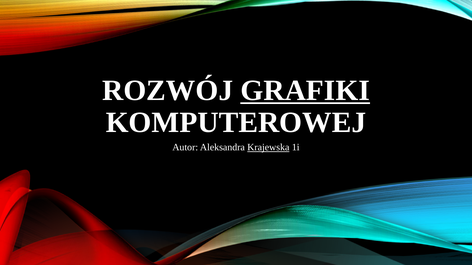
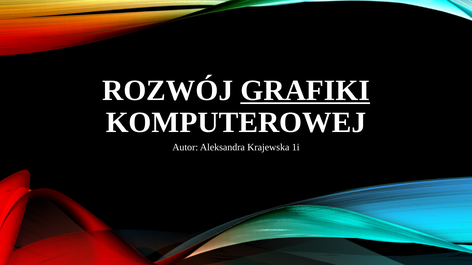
Krajewska underline: present -> none
